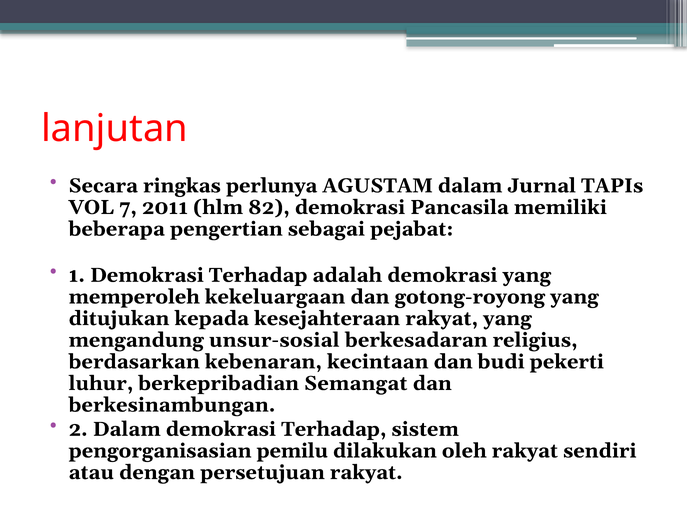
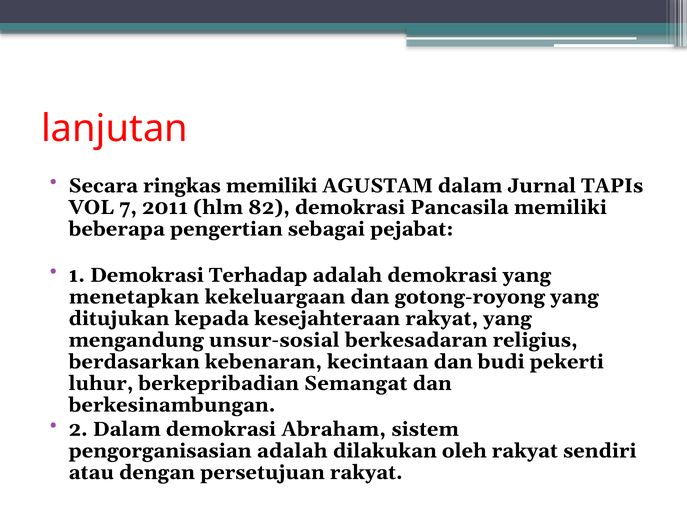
ringkas perlunya: perlunya -> memiliki
memperoleh: memperoleh -> menetapkan
Dalam demokrasi Terhadap: Terhadap -> Abraham
pengorganisasian pemilu: pemilu -> adalah
